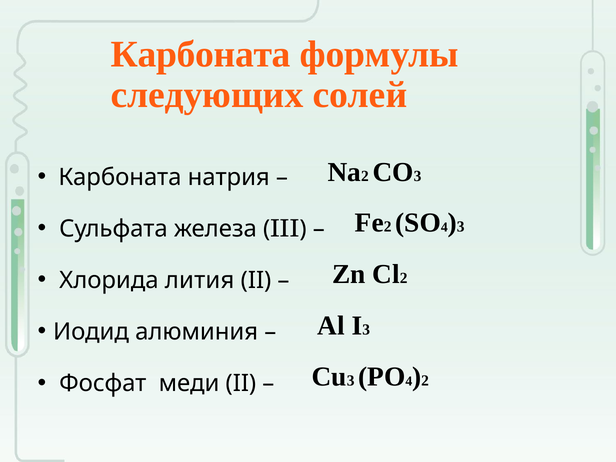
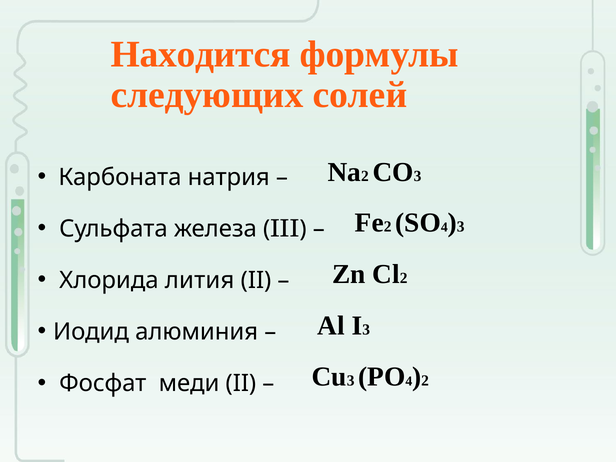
Карбоната at (201, 54): Карбоната -> Находится
